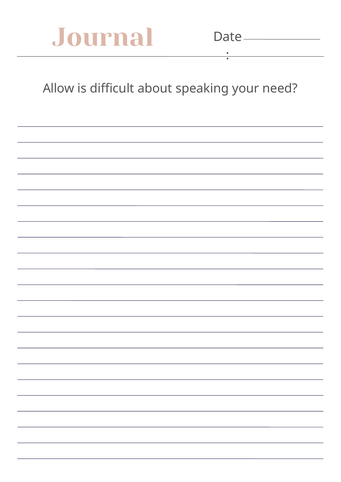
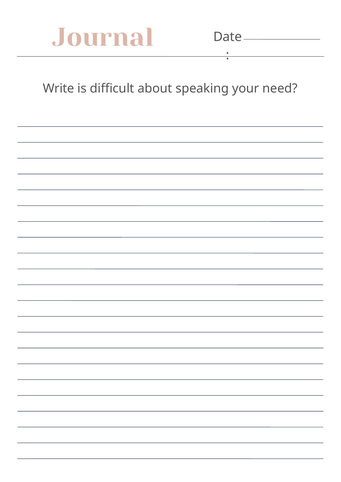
Allow: Allow -> Write
